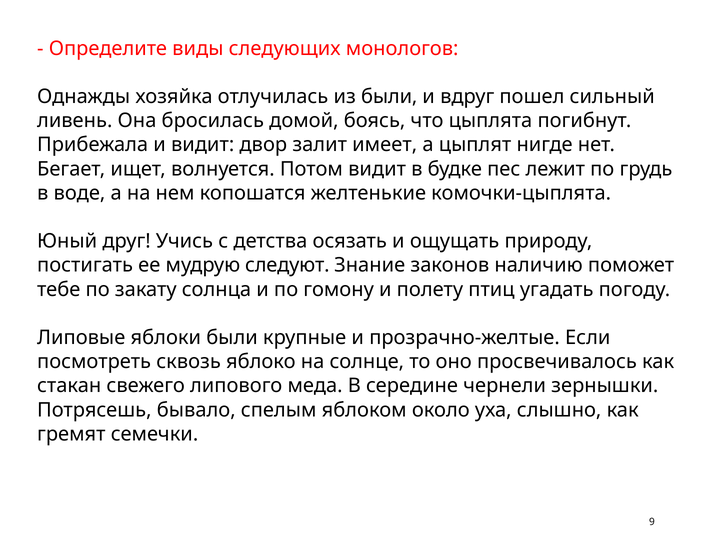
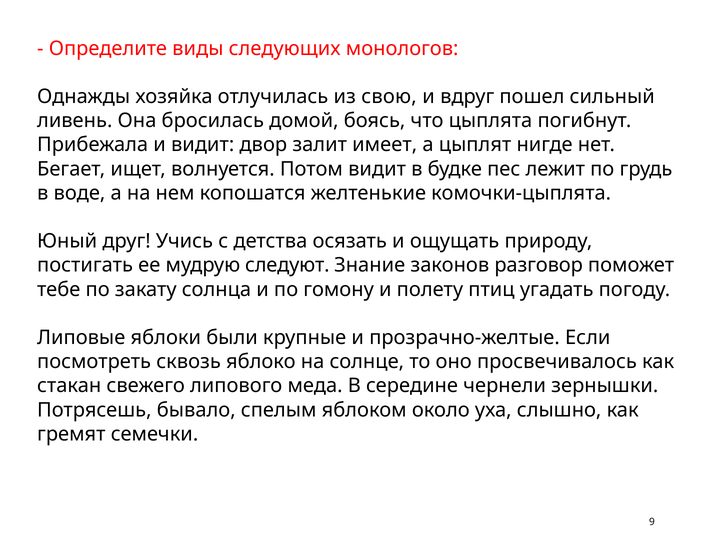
из были: были -> свою
наличию: наличию -> разговор
